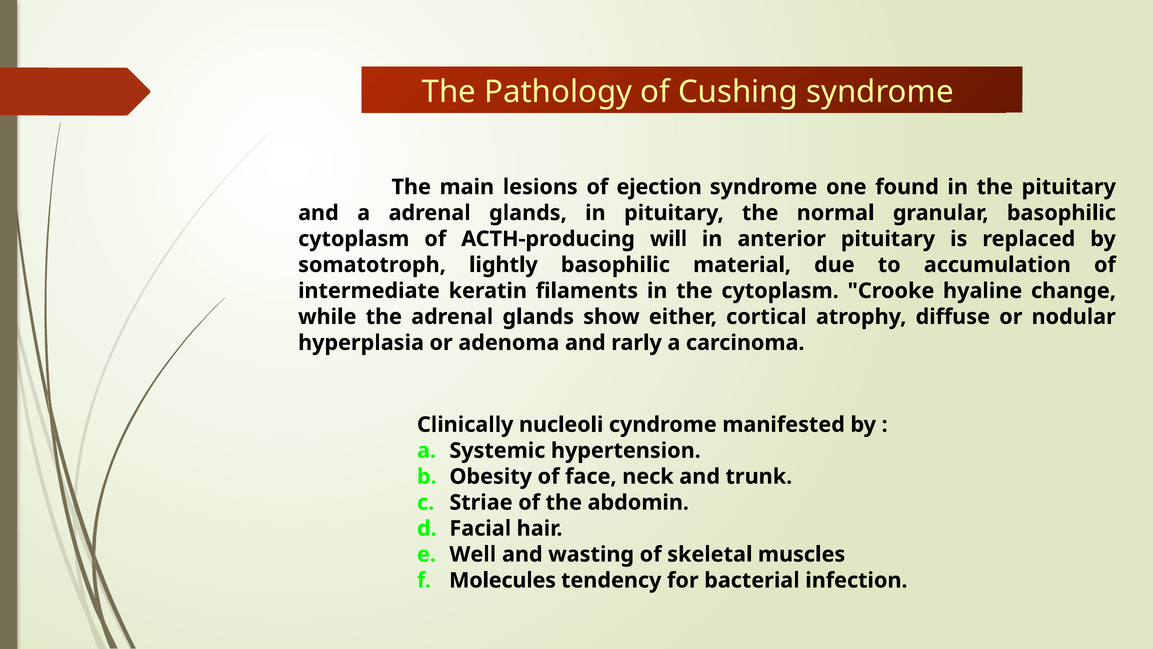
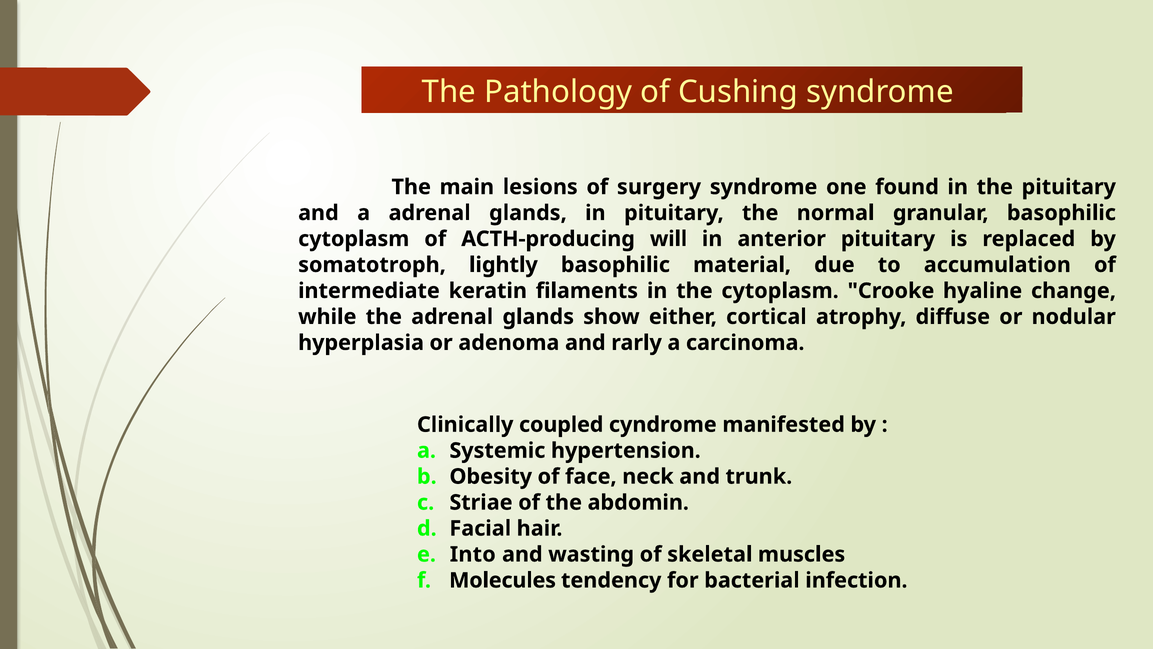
ejection: ejection -> surgery
nucleoli: nucleoli -> coupled
Well: Well -> Into
